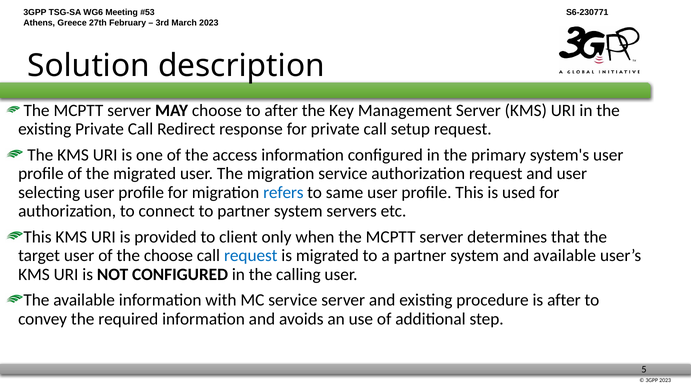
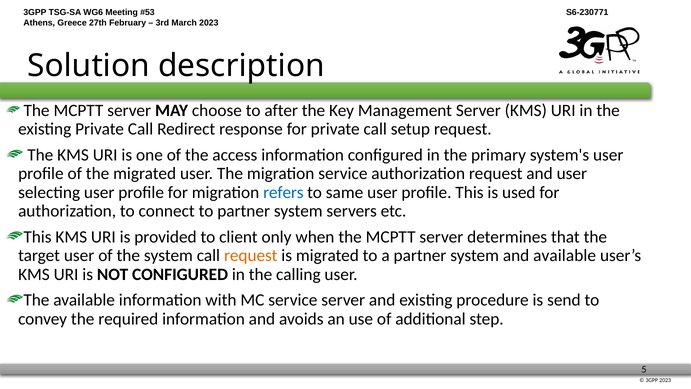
the choose: choose -> system
request at (251, 255) colour: blue -> orange
is after: after -> send
